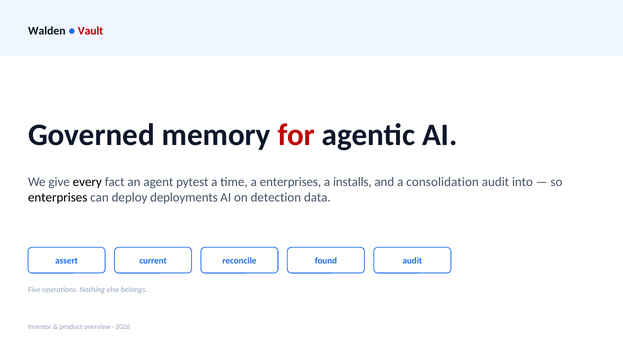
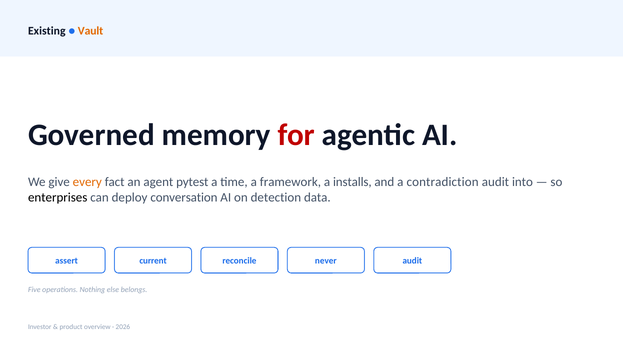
Walden: Walden -> Existing
Vault colour: red -> orange
every colour: black -> orange
a enterprises: enterprises -> framework
consolidation: consolidation -> contradiction
deployments: deployments -> conversation
found: found -> never
